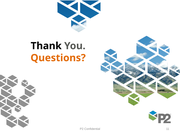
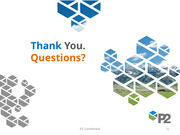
Thank colour: black -> blue
